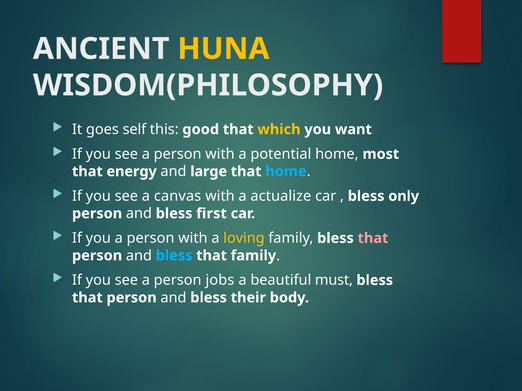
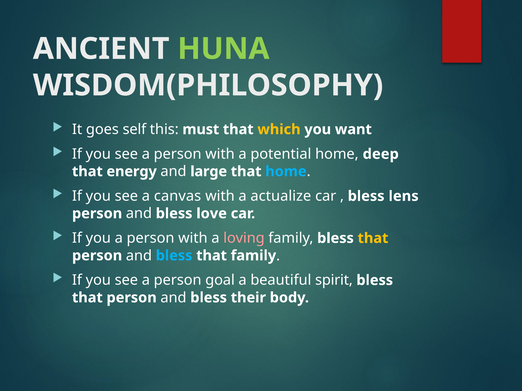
HUNA colour: yellow -> light green
good: good -> must
most: most -> deep
only: only -> lens
first: first -> love
loving colour: yellow -> pink
that at (373, 238) colour: pink -> yellow
jobs: jobs -> goal
must: must -> spirit
